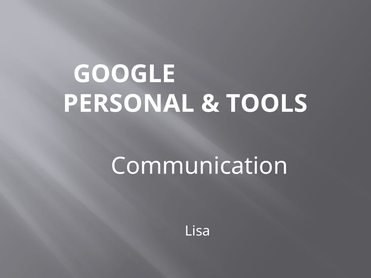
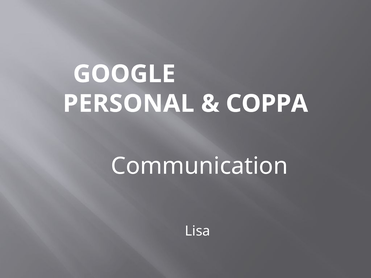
TOOLS: TOOLS -> COPPA
